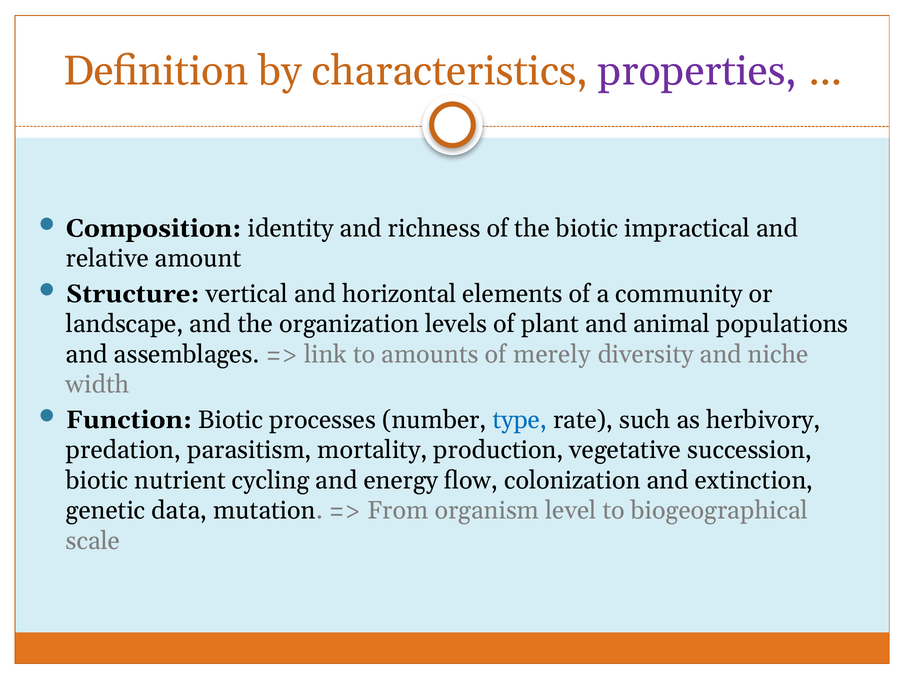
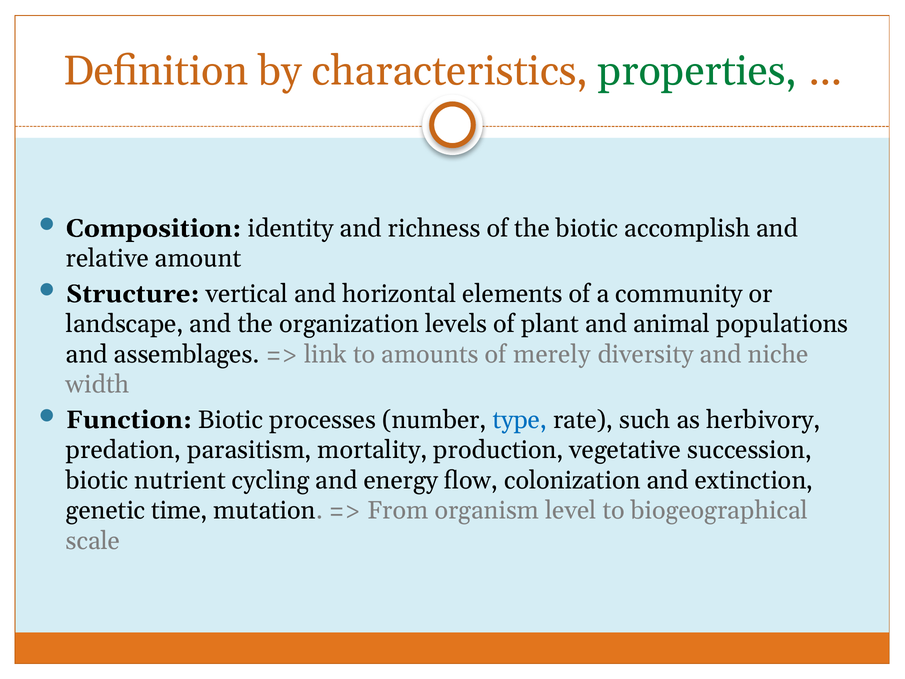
properties colour: purple -> green
impractical: impractical -> accomplish
data: data -> time
